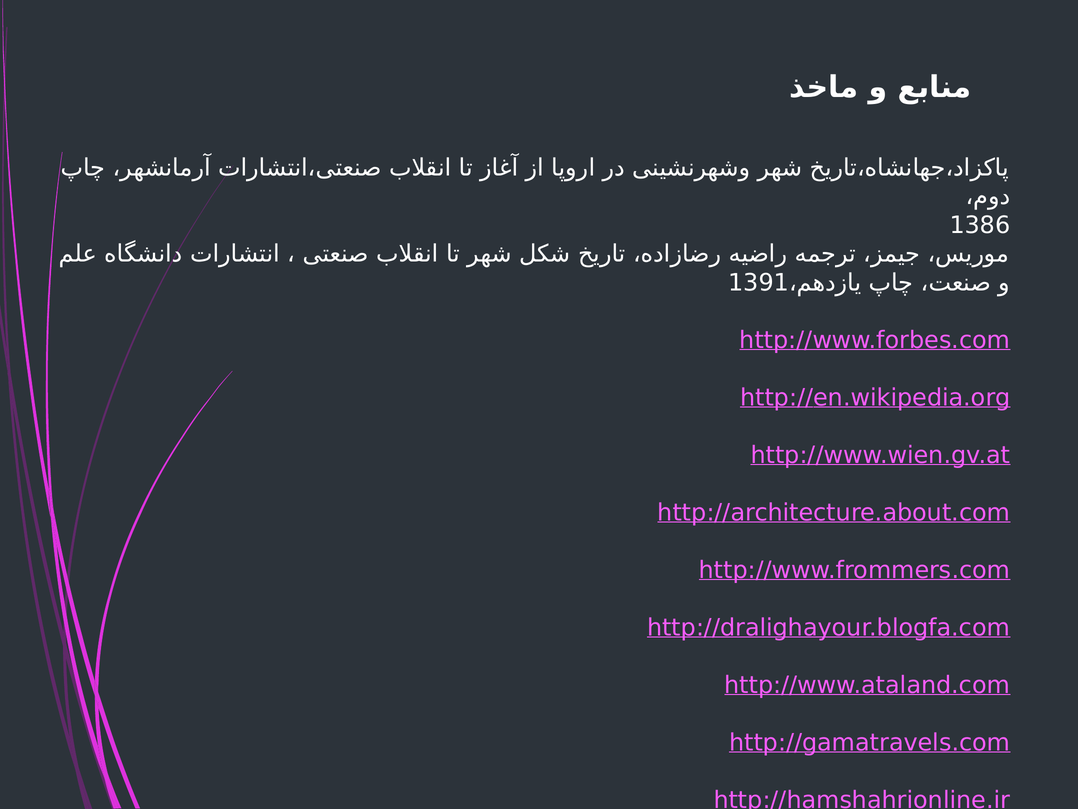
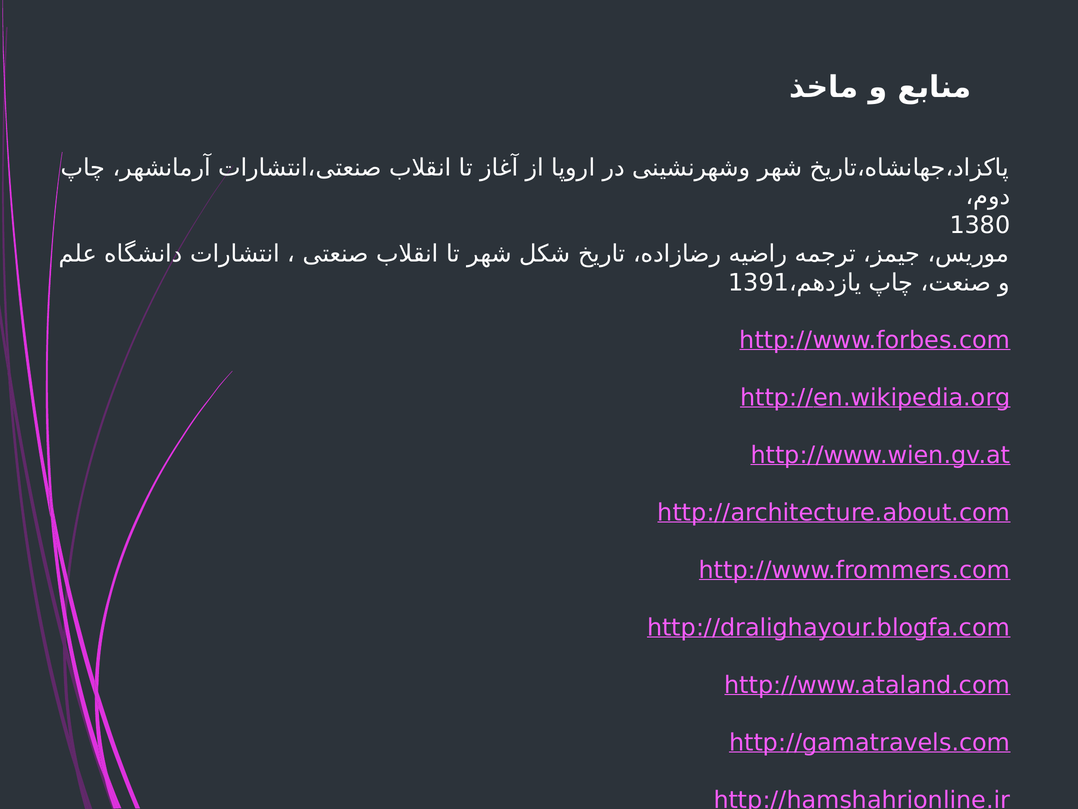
1386: 1386 -> 1380
